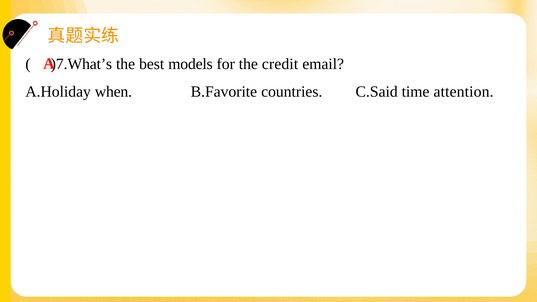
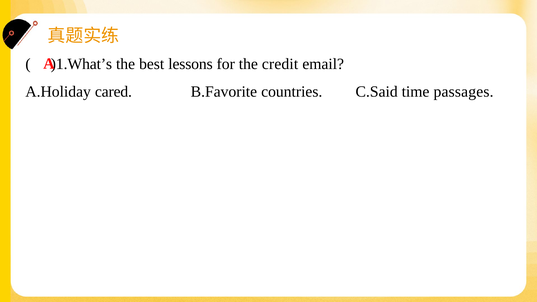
)7.What’s: )7.What’s -> )1.What’s
models: models -> lessons
when: when -> cared
attention: attention -> passages
